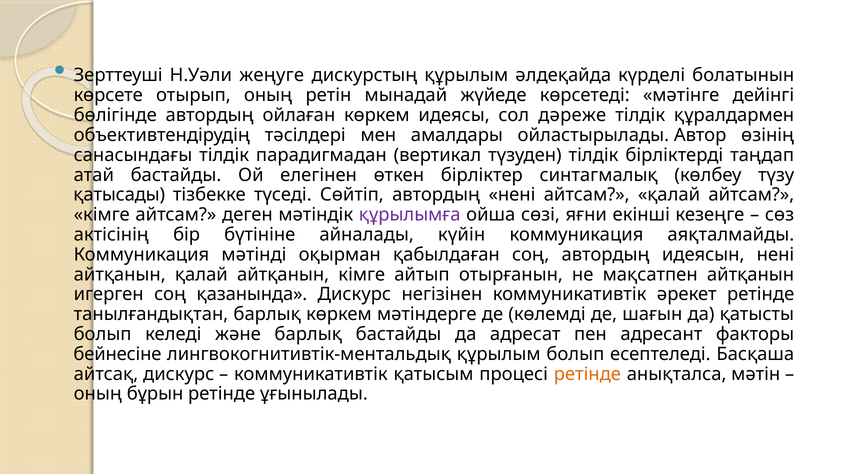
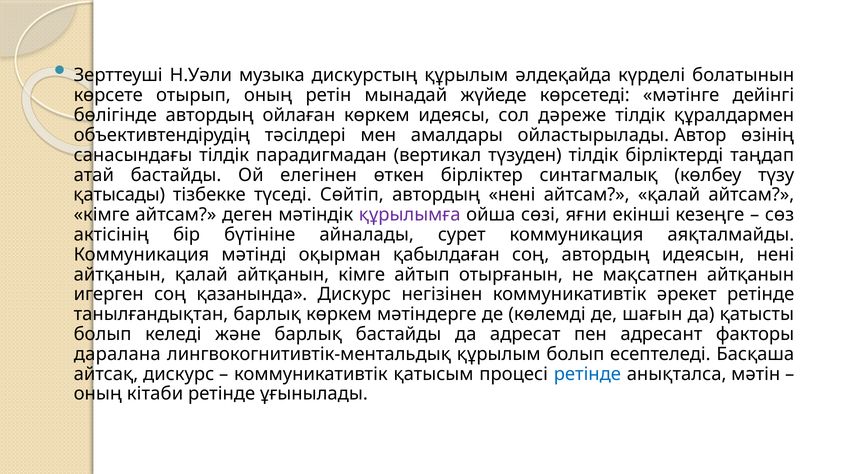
жеңуге: жеңуге -> музыка
күйін: күйін -> сурет
бейнесіне: бейнесіне -> даралана
ретінде at (587, 374) colour: orange -> blue
бұрын: бұрын -> кітаби
